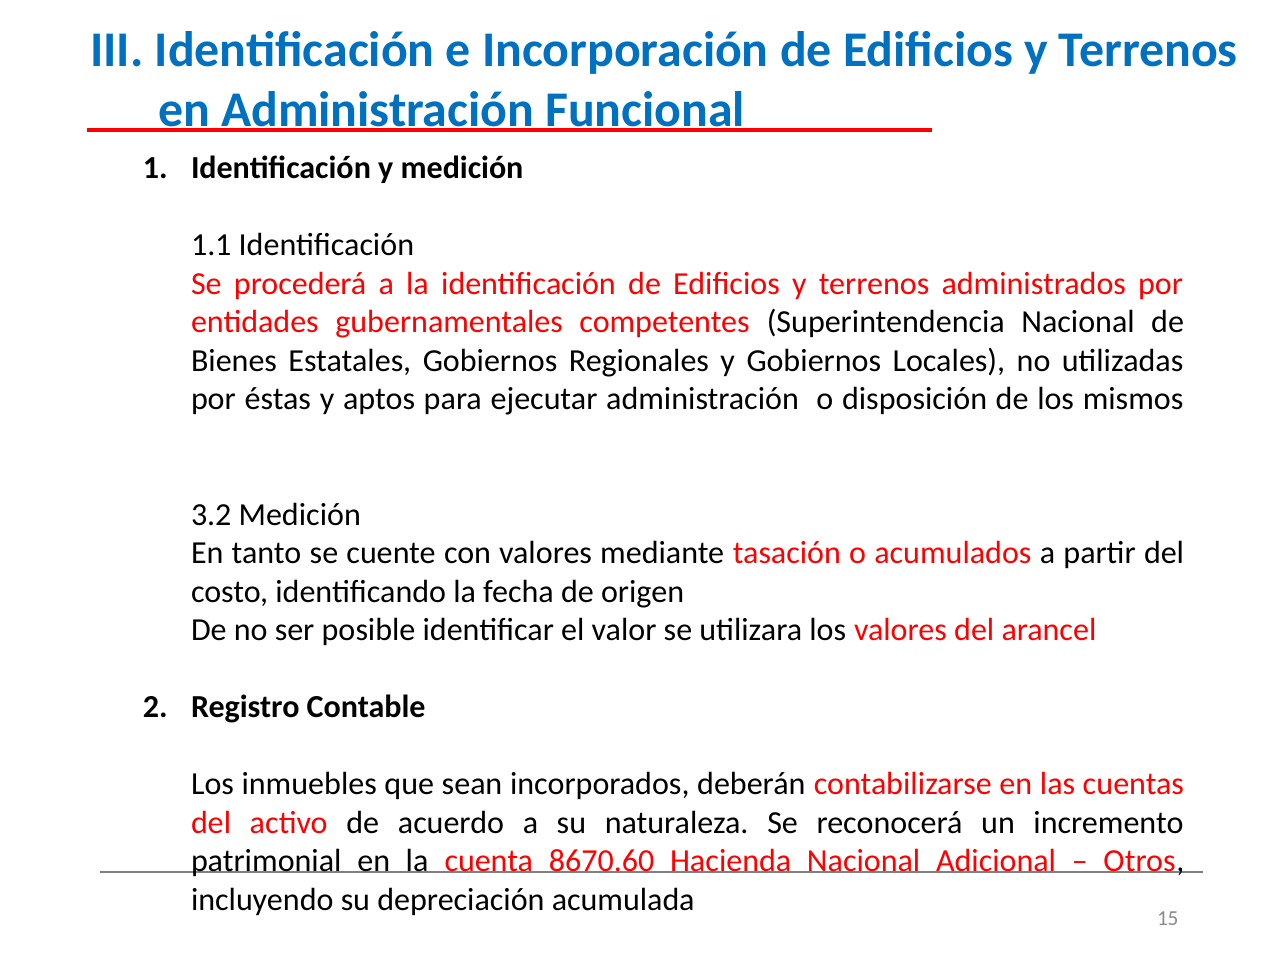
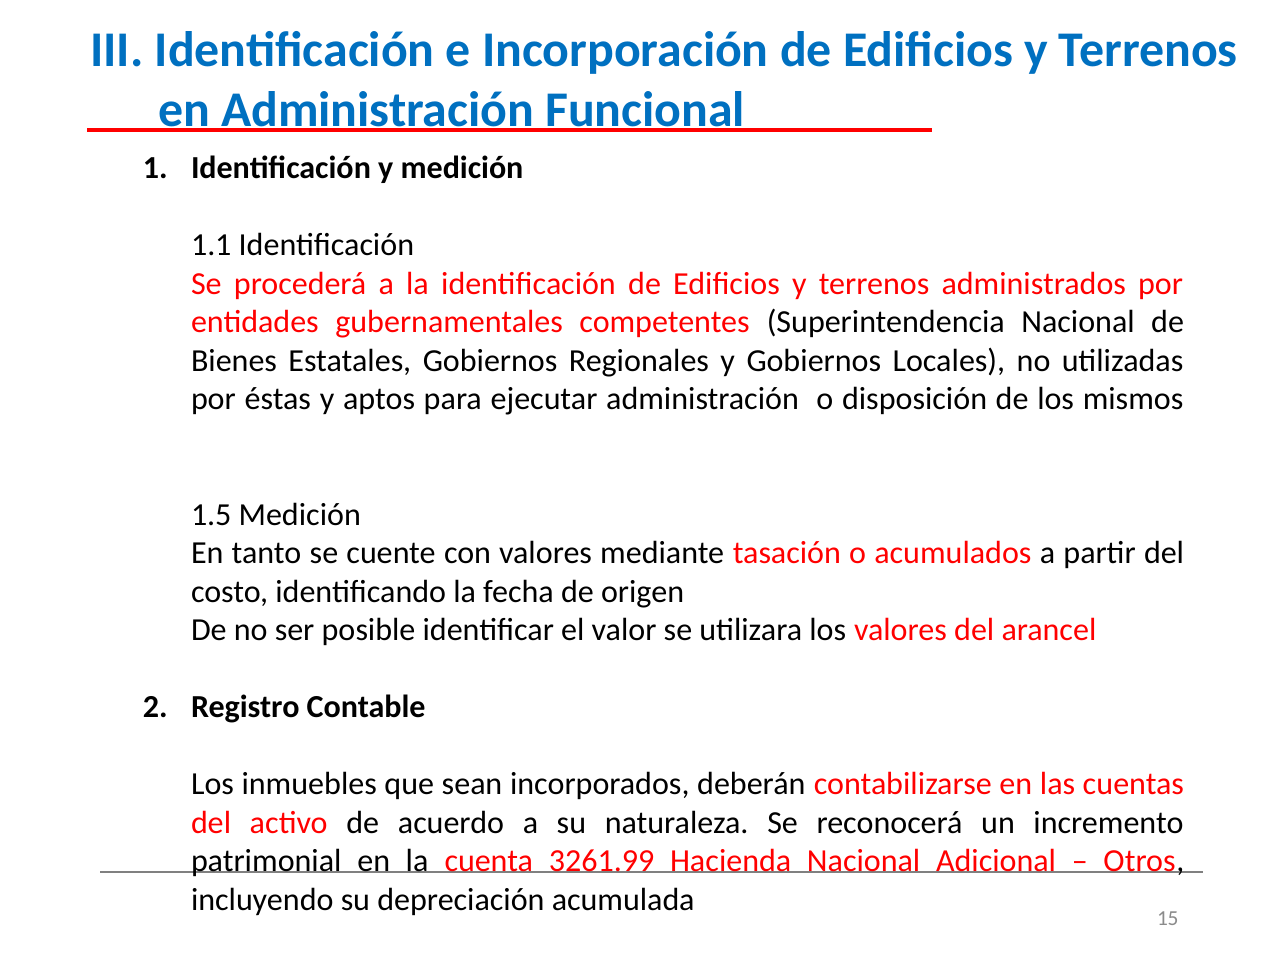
3.2: 3.2 -> 1.5
8670.60: 8670.60 -> 3261.99
